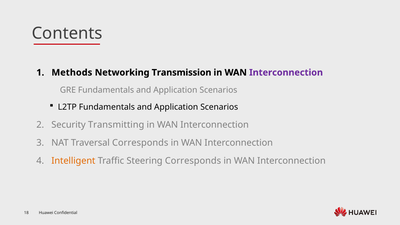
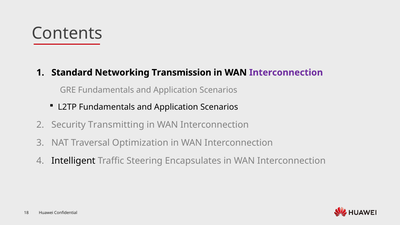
Methods: Methods -> Standard
Traversal Corresponds: Corresponds -> Optimization
Intelligent colour: orange -> black
Steering Corresponds: Corresponds -> Encapsulates
